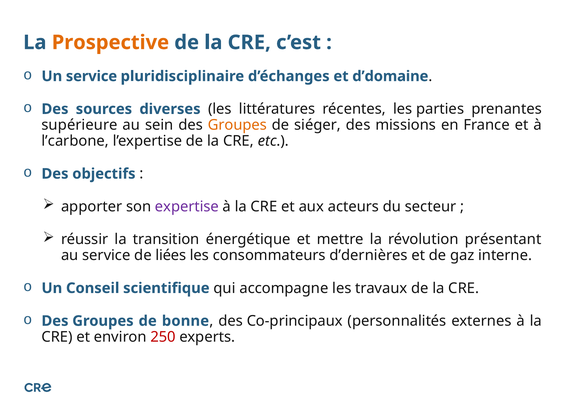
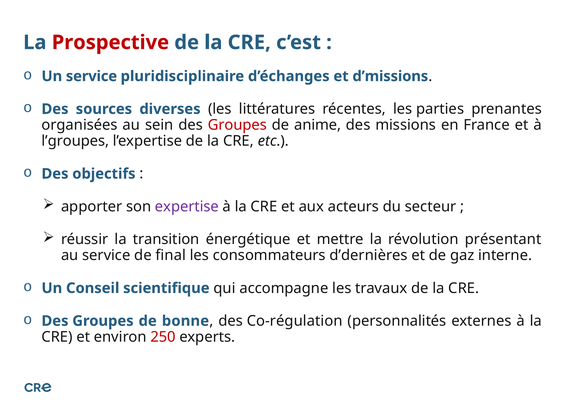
Prospective colour: orange -> red
d’domaine: d’domaine -> d’missions
supérieure: supérieure -> organisées
Groupes at (237, 125) colour: orange -> red
siéger: siéger -> anime
l’carbone: l’carbone -> l’groupes
liées: liées -> final
Co-principaux: Co-principaux -> Co-régulation
